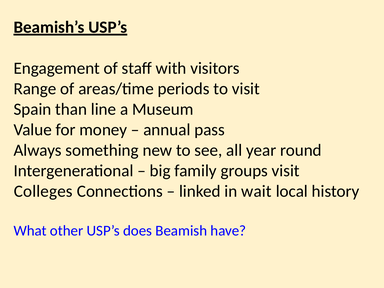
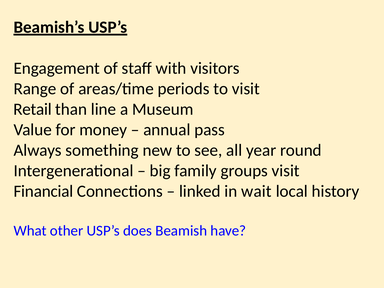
Spain: Spain -> Retail
Colleges: Colleges -> Financial
